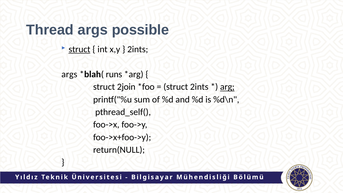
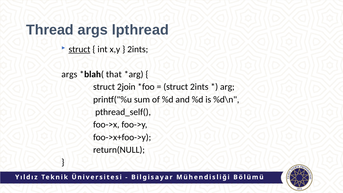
possible: possible -> lpthread
runs: runs -> that
arg underline: present -> none
